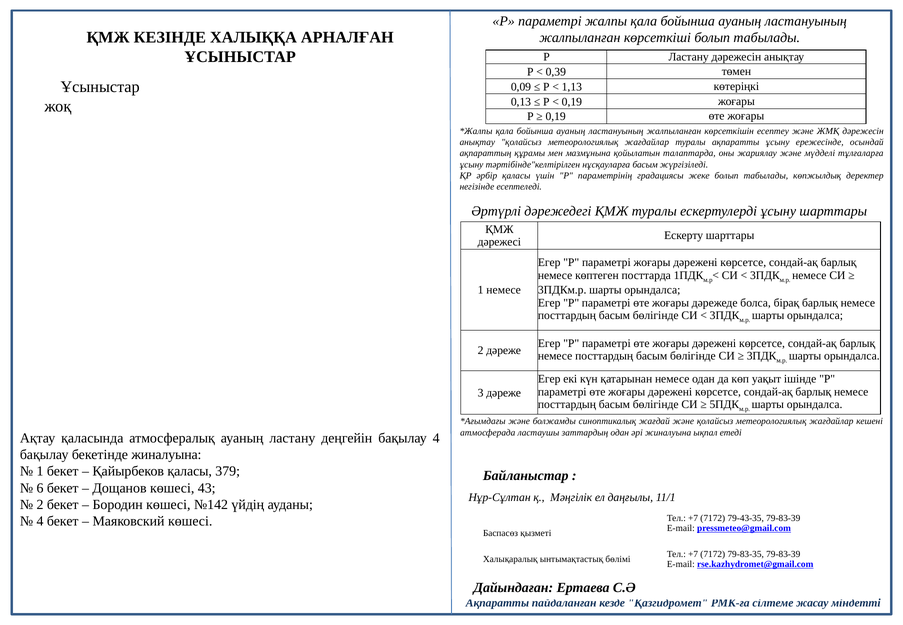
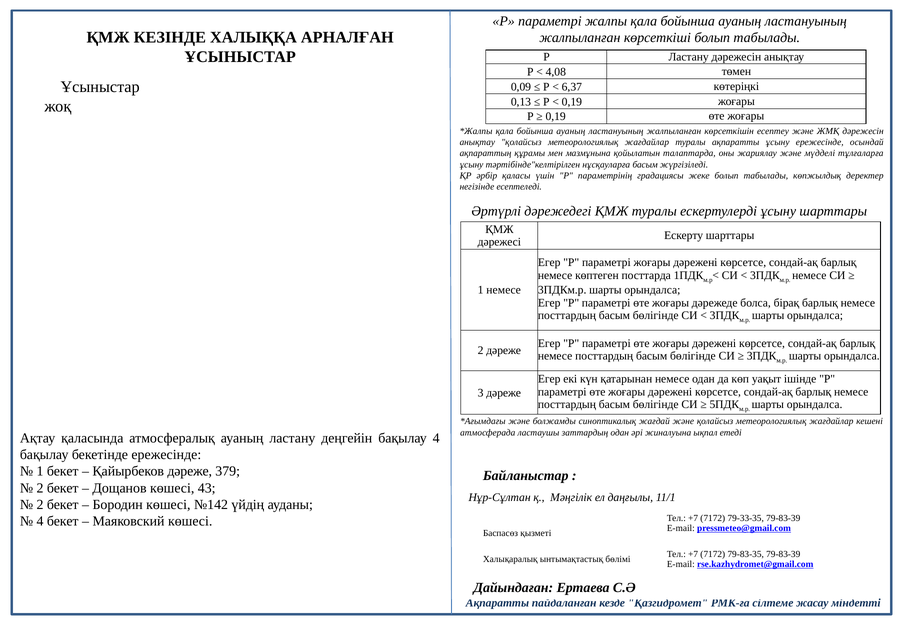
0,39: 0,39 -> 4,08
1,13: 1,13 -> 6,37
бекетінде жиналуына: жиналуына -> ережесінде
Қайырбеков қаласы: қаласы -> дәреже
6 at (40, 488): 6 -> 2
79-43-35: 79-43-35 -> 79-33-35
